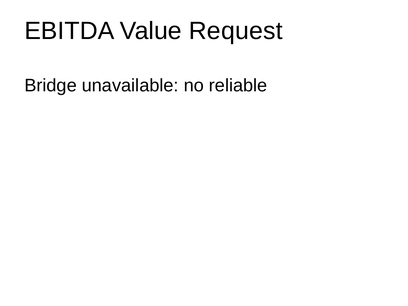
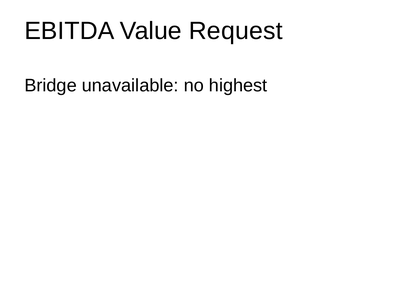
reliable: reliable -> highest
